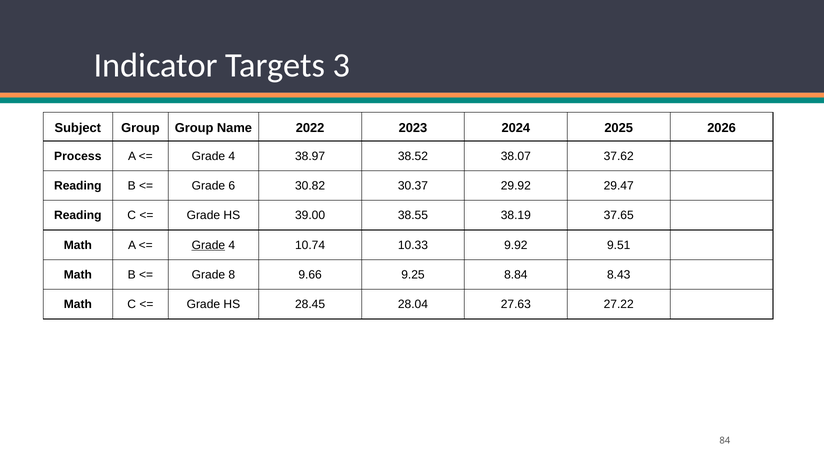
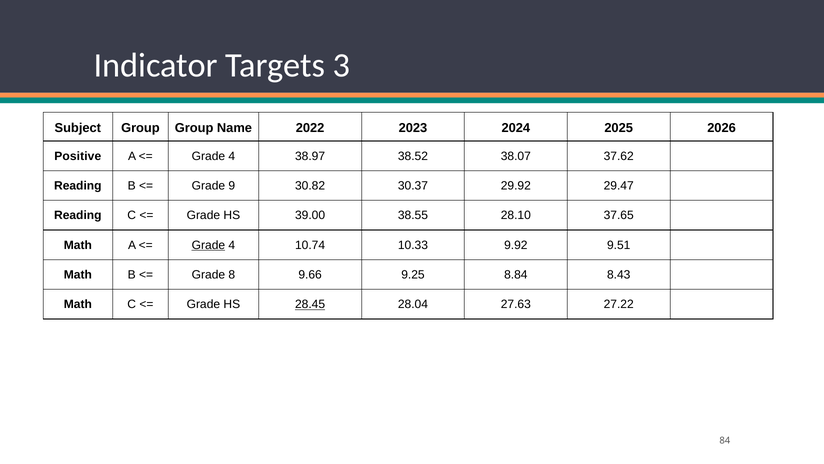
Process: Process -> Positive
6: 6 -> 9
38.19: 38.19 -> 28.10
28.45 underline: none -> present
